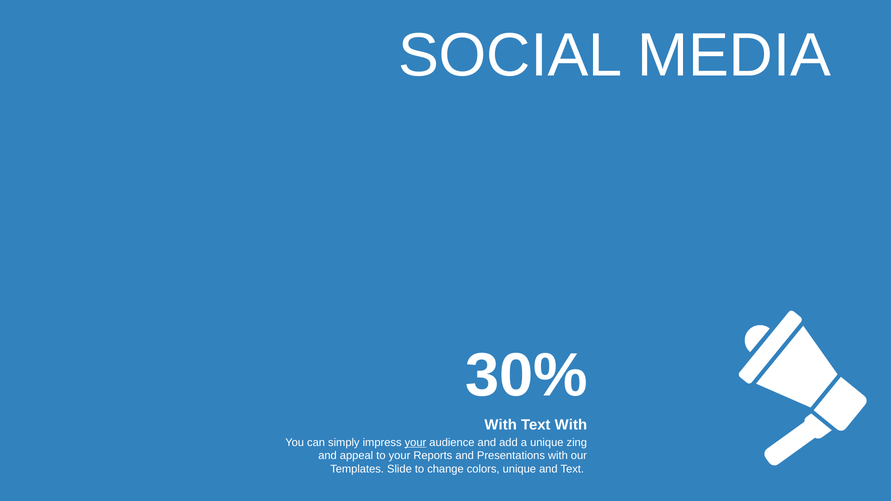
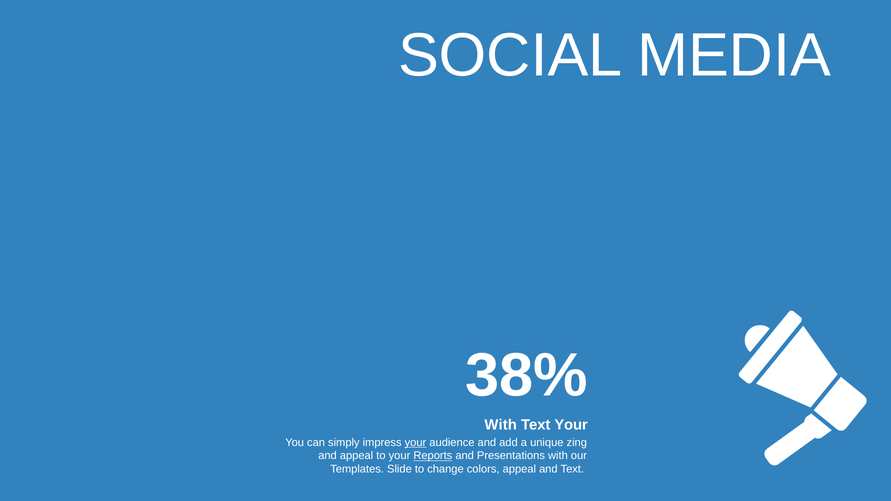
30%: 30% -> 38%
With at (571, 425): With -> Your
Reports underline: none -> present
colors unique: unique -> appeal
